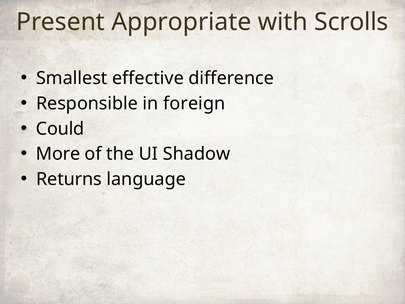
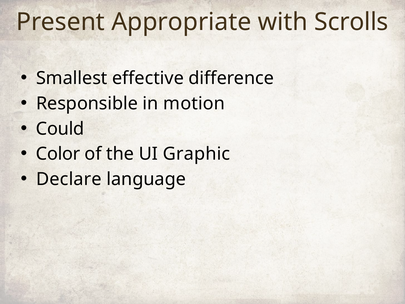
foreign: foreign -> motion
More: More -> Color
Shadow: Shadow -> Graphic
Returns: Returns -> Declare
